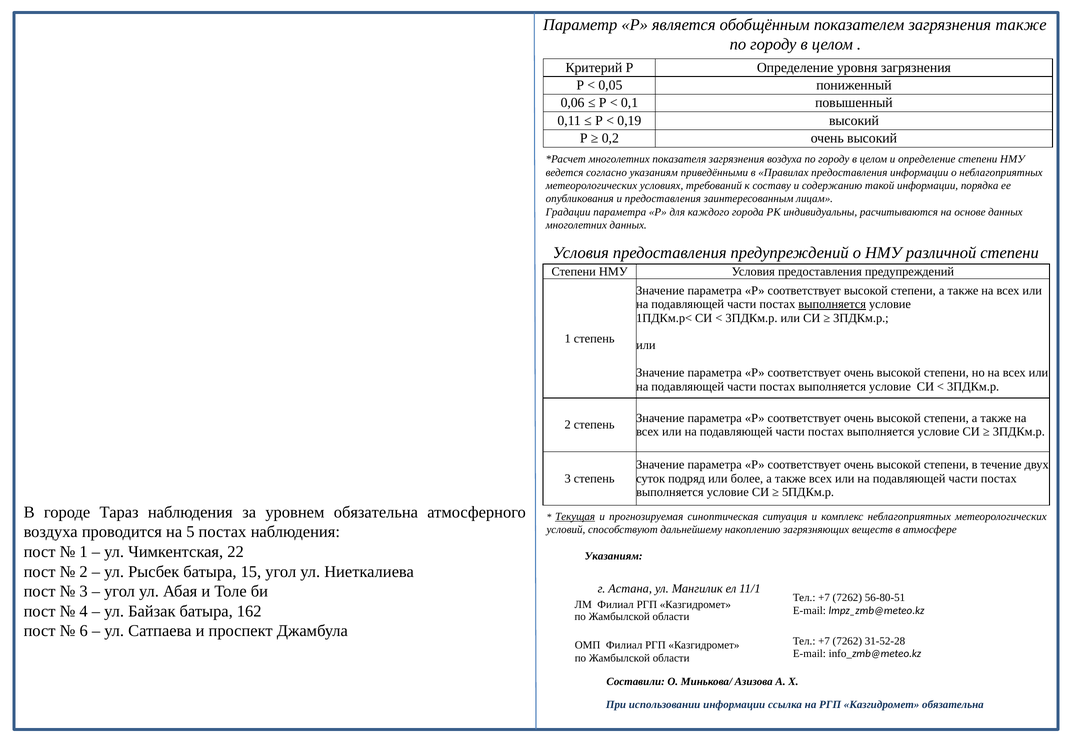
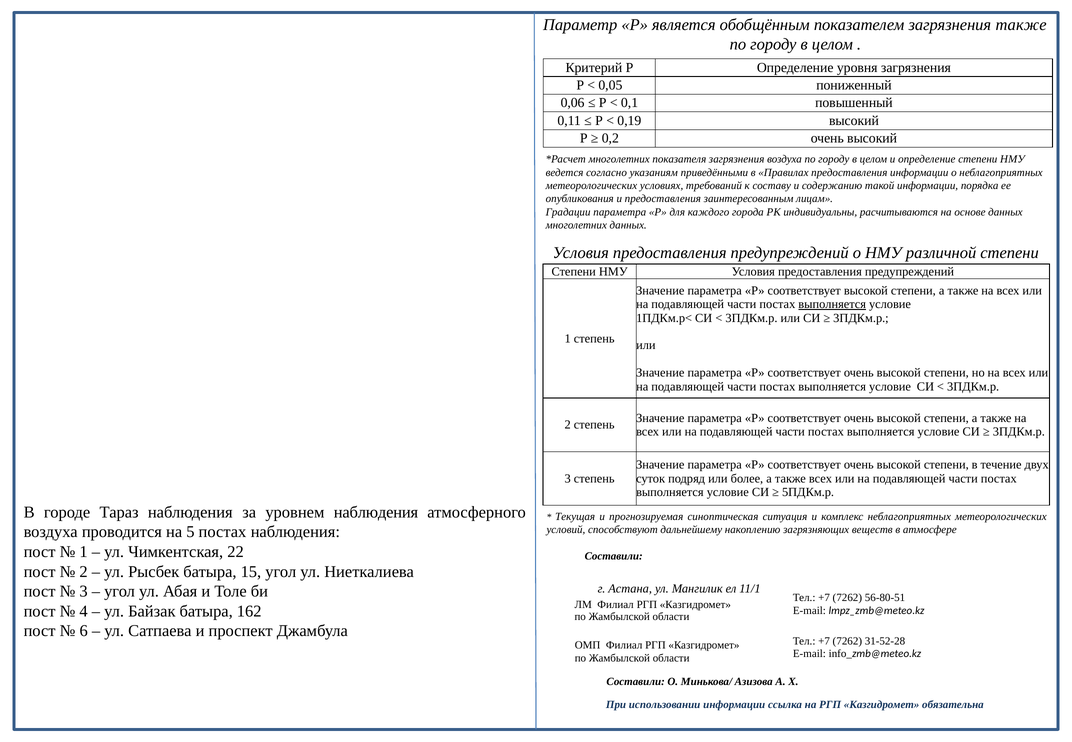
уровнем обязательна: обязательна -> наблюдения
Текущая underline: present -> none
Указаниям at (614, 556): Указаниям -> Составили
